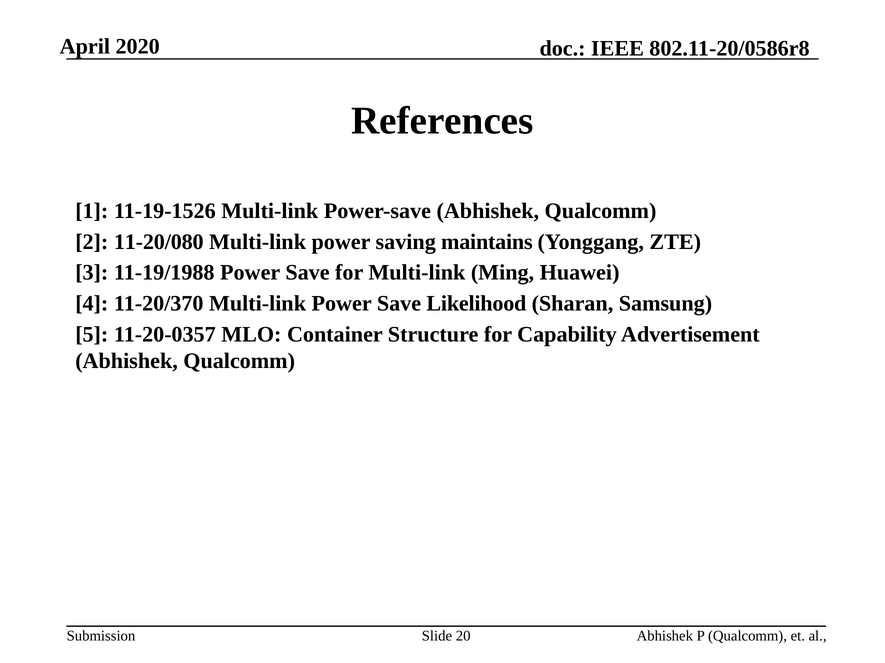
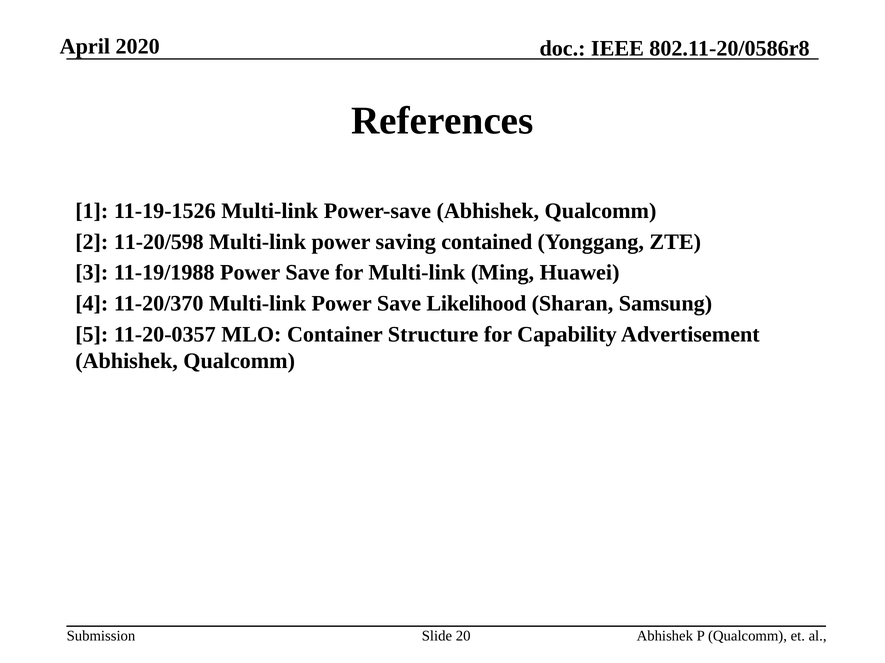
11-20/080: 11-20/080 -> 11-20/598
maintains: maintains -> contained
